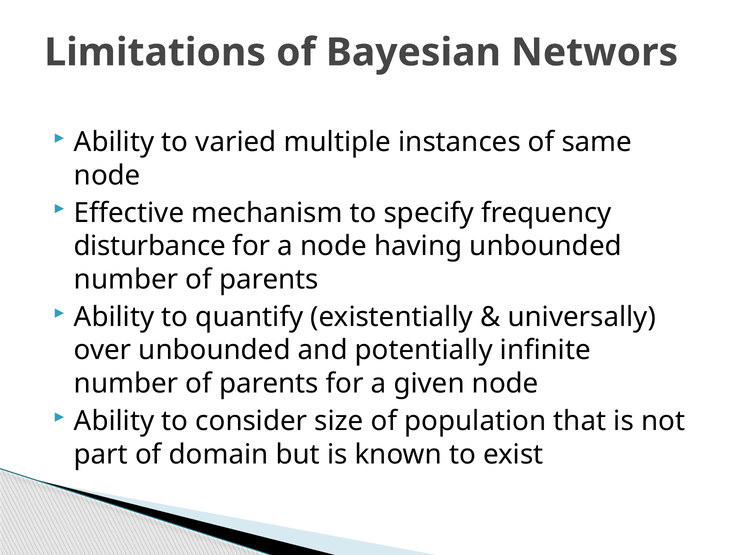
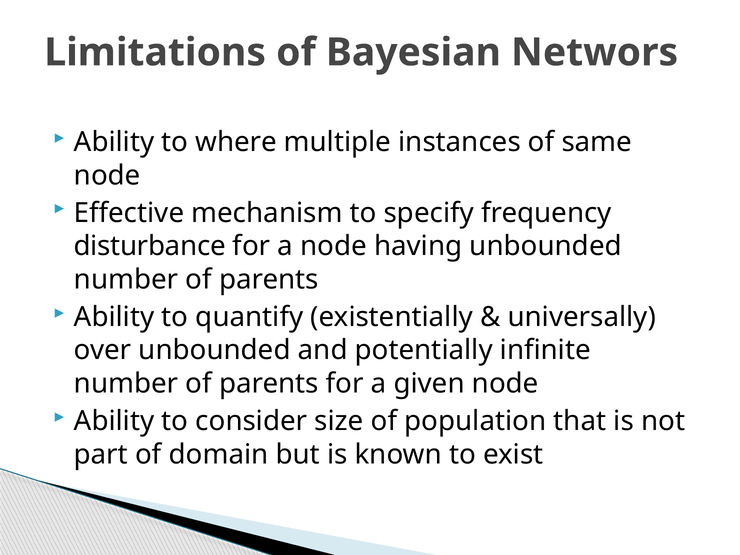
varied: varied -> where
